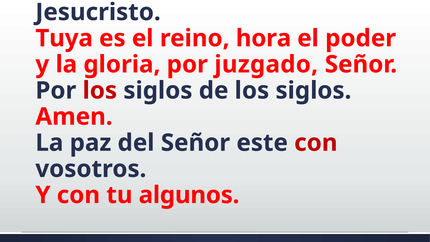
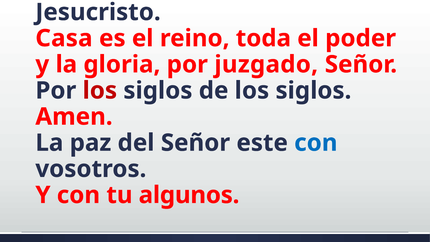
Tuya: Tuya -> Casa
hora: hora -> toda
con at (316, 143) colour: red -> blue
